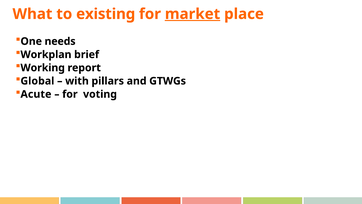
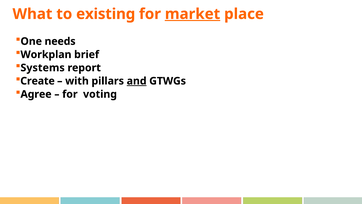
Working: Working -> Systems
Global: Global -> Create
and underline: none -> present
Acute: Acute -> Agree
